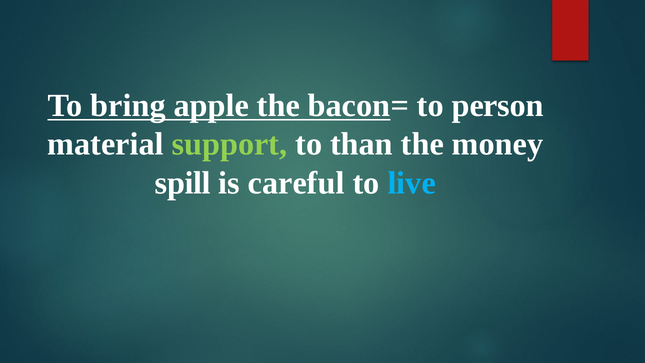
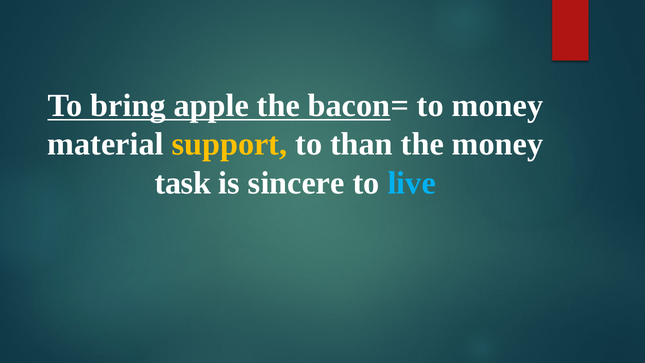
to person: person -> money
support colour: light green -> yellow
spill: spill -> task
careful: careful -> sincere
